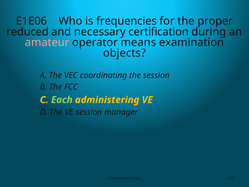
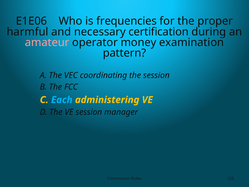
reduced: reduced -> harmful
means: means -> money
objects: objects -> pattern
Each colour: light green -> light blue
